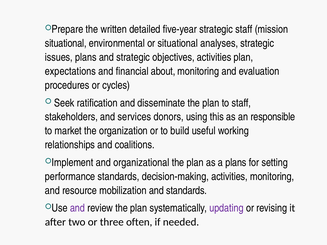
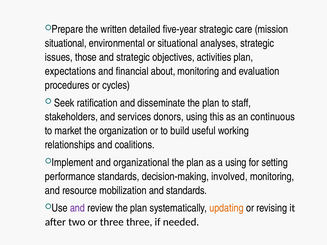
strategic staff: staff -> care
issues plans: plans -> those
responsible: responsible -> continuous
a plans: plans -> using
decision-making activities: activities -> involved
updating colour: purple -> orange
three often: often -> three
